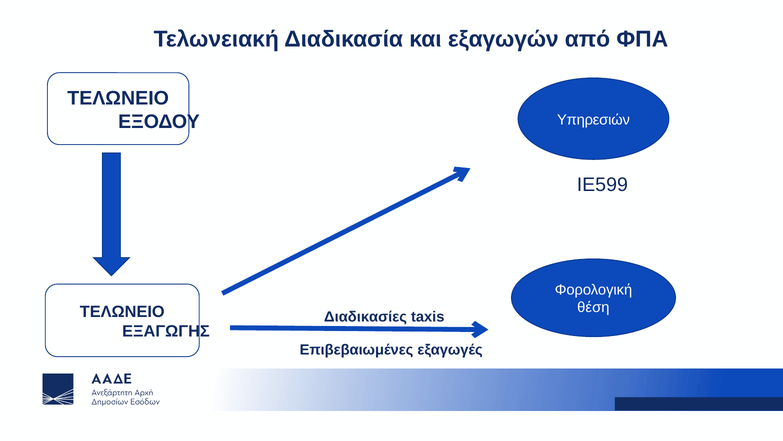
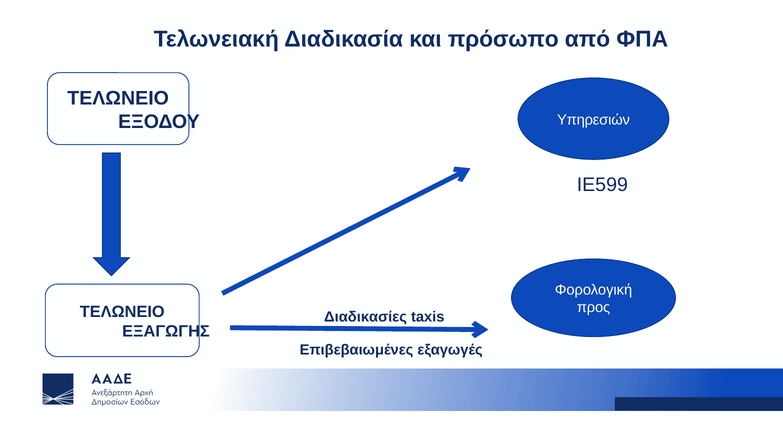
εξαγωγών: εξαγωγών -> πρόσωπο
θέση: θέση -> προς
